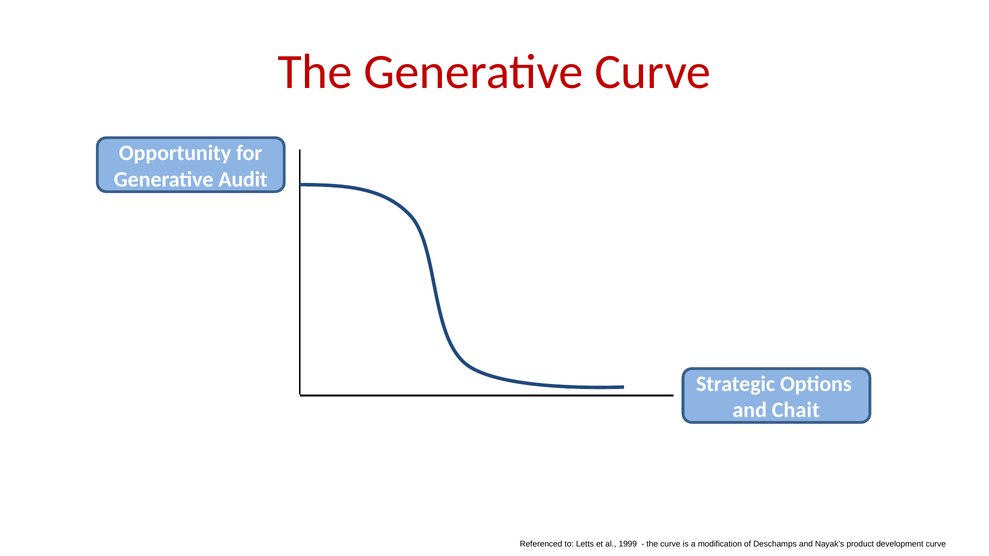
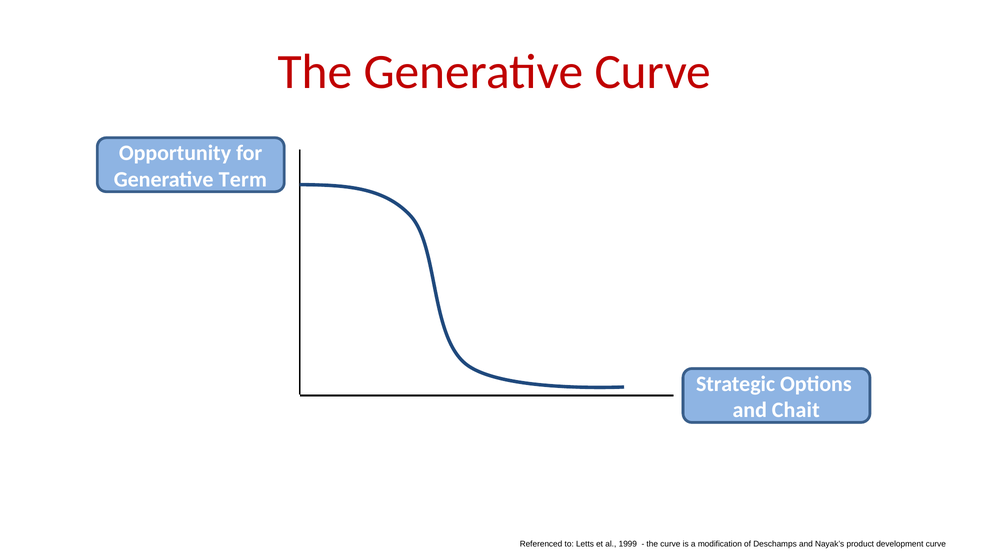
Audit: Audit -> Term
